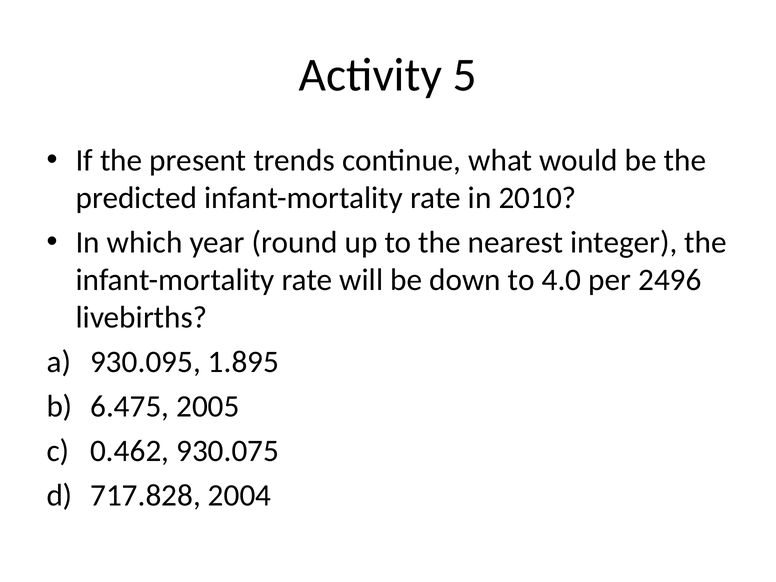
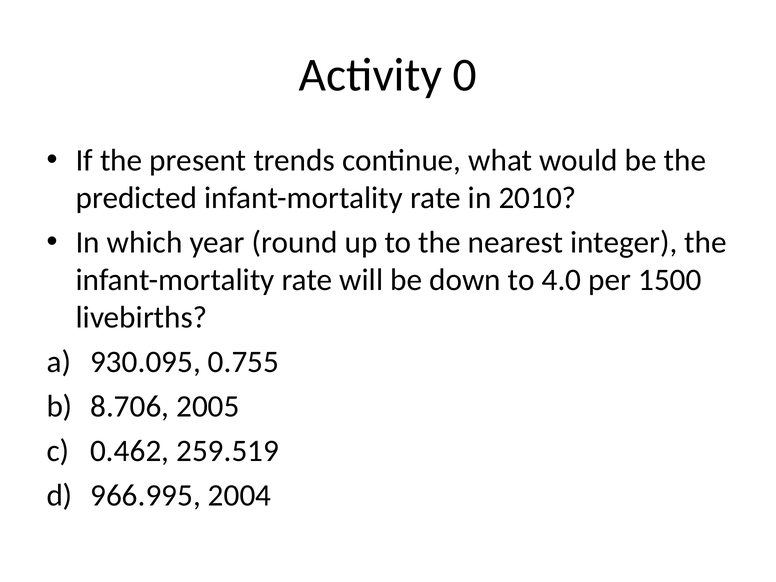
5: 5 -> 0
2496: 2496 -> 1500
1.895: 1.895 -> 0.755
6.475: 6.475 -> 8.706
930.075: 930.075 -> 259.519
717.828: 717.828 -> 966.995
